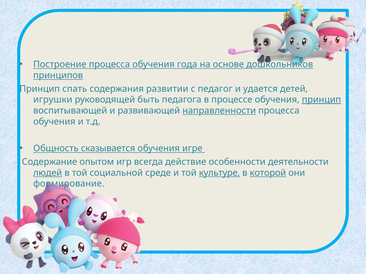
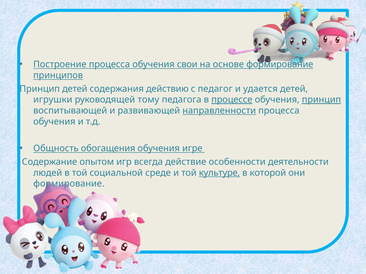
года: года -> свои
основе дошкольников: дошкольников -> формирование
Принцип спать: спать -> детей
развитии: развитии -> действию
быть: быть -> тому
процессе underline: none -> present
сказывается: сказывается -> обогащения
людей underline: present -> none
которой underline: present -> none
